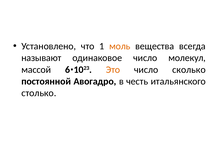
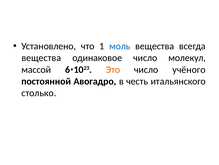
моль colour: orange -> blue
называют at (41, 58): называют -> вещества
сколько: сколько -> учёного
